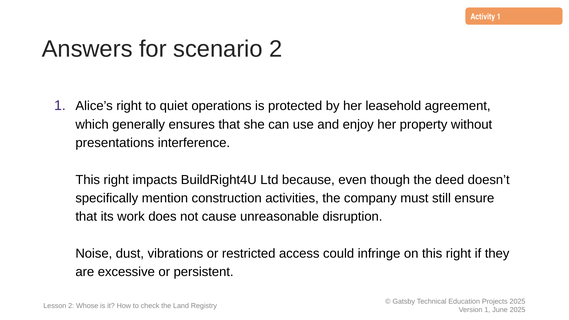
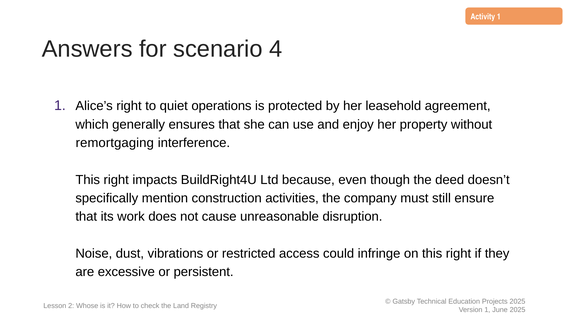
scenario 2: 2 -> 4
presentations: presentations -> remortgaging
